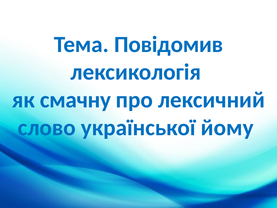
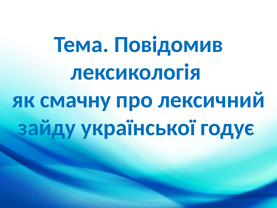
слово: слово -> зайду
йому: йому -> годує
